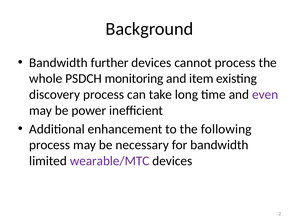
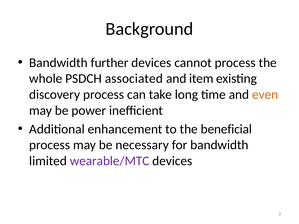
monitoring: monitoring -> associated
even colour: purple -> orange
following: following -> beneficial
